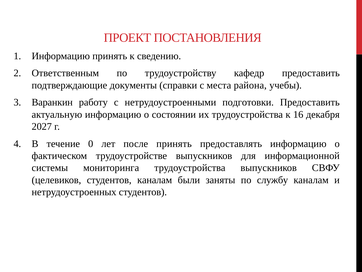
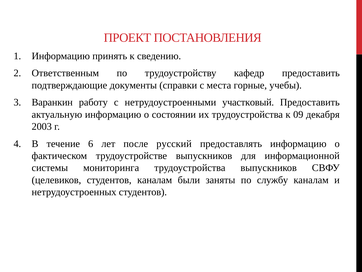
района: района -> горные
подготовки: подготовки -> участковый
16: 16 -> 09
2027: 2027 -> 2003
0: 0 -> 6
после принять: принять -> русский
